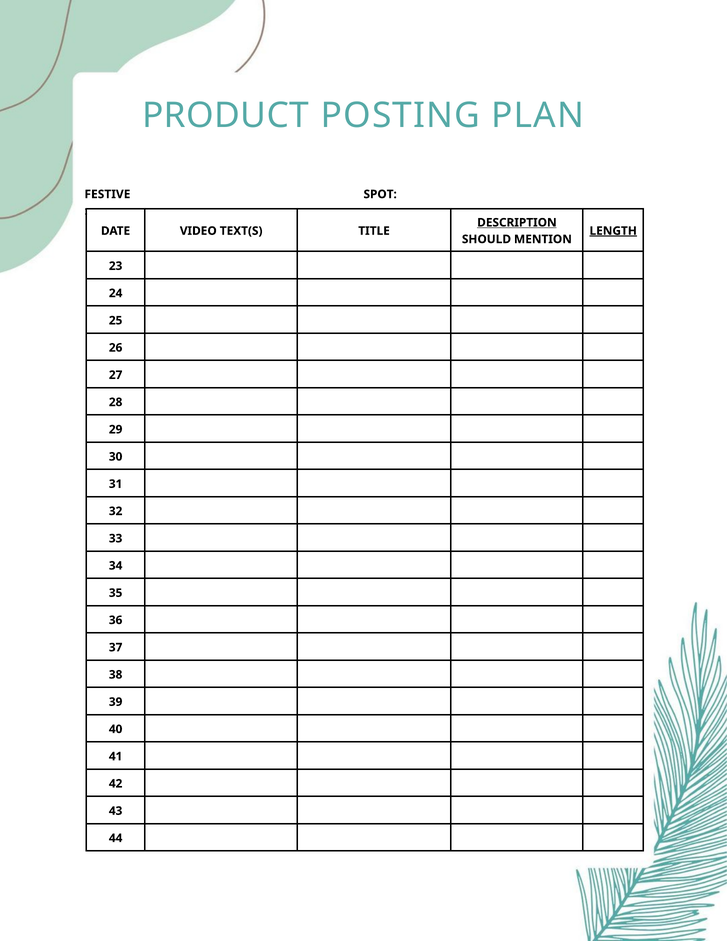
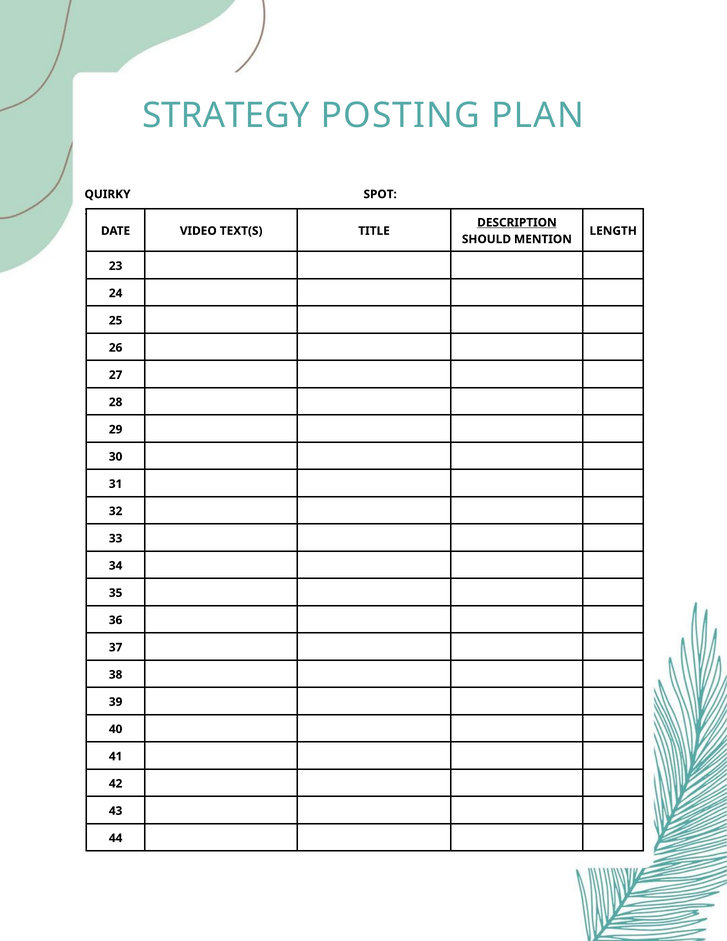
PRODUCT: PRODUCT -> STRATEGY
FESTIVE: FESTIVE -> QUIRKY
LENGTH underline: present -> none
